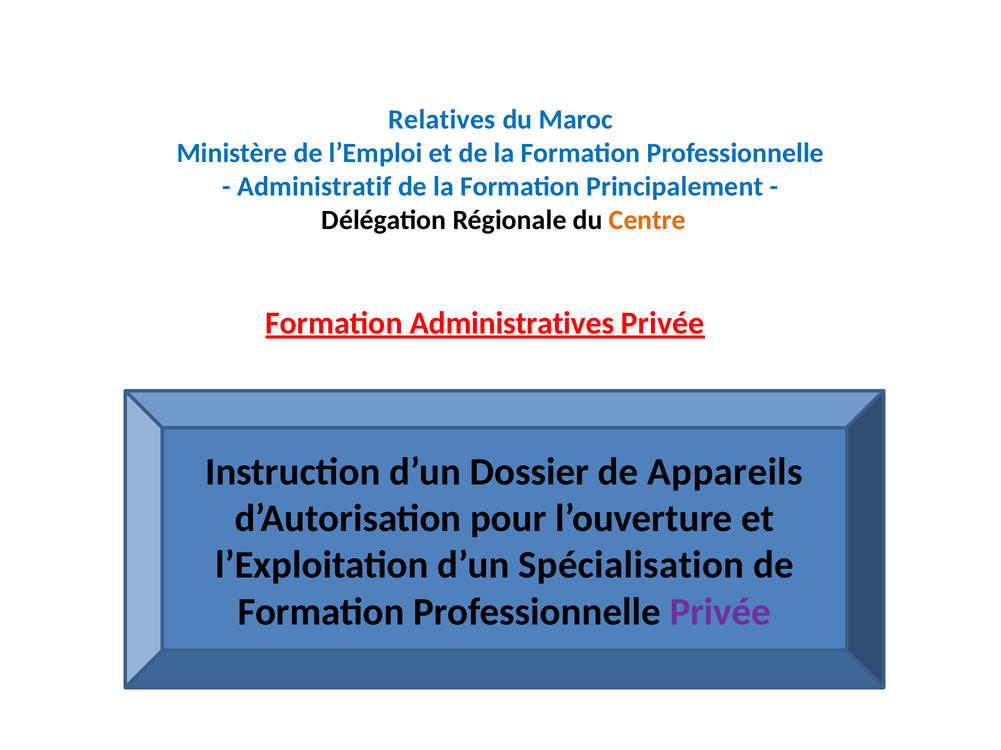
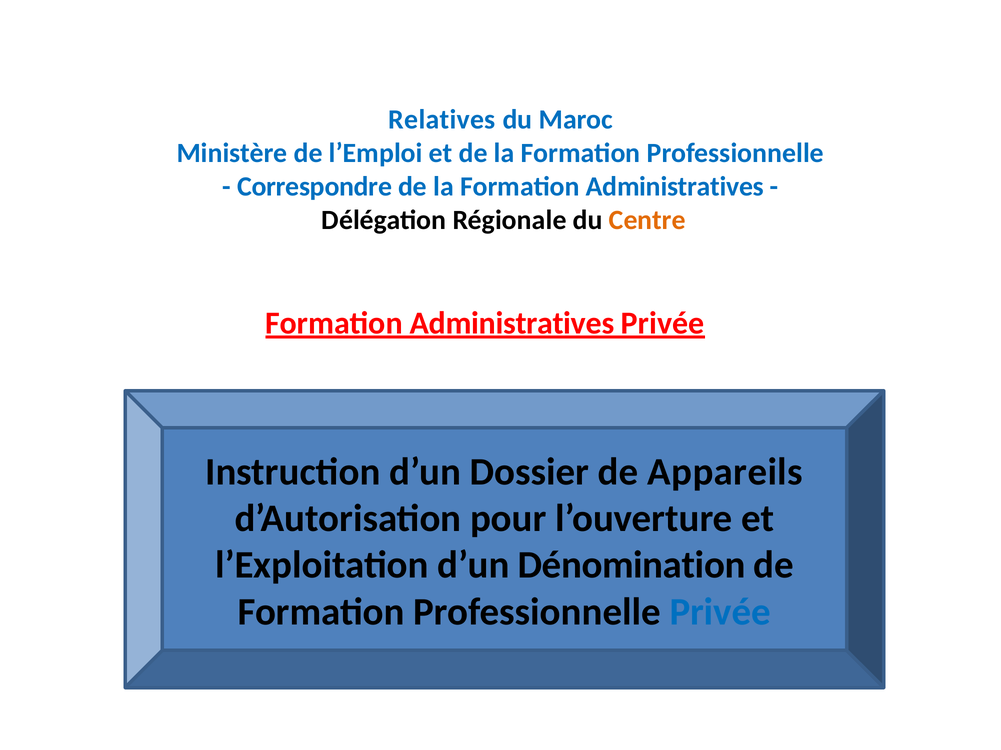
Administratif: Administratif -> Correspondre
la Formation Principalement: Principalement -> Administratives
Spécialisation: Spécialisation -> Dénomination
Privée at (720, 612) colour: purple -> blue
